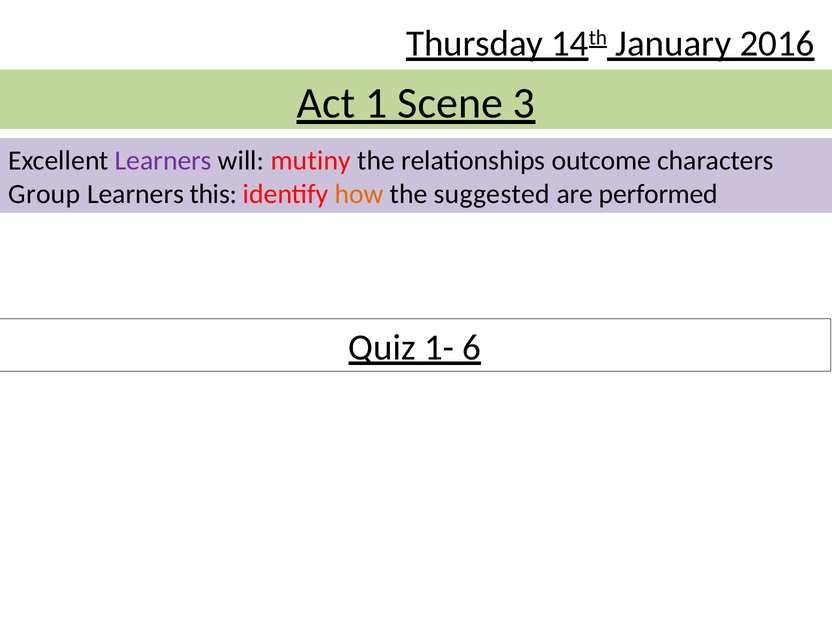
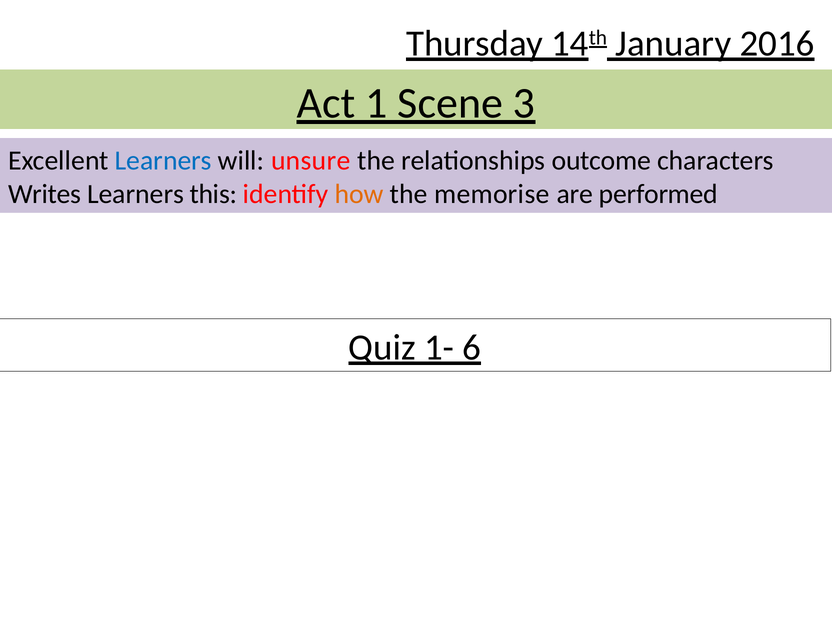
Learners at (163, 161) colour: purple -> blue
mutiny: mutiny -> unsure
Group: Group -> Writes
suggested: suggested -> memorise
